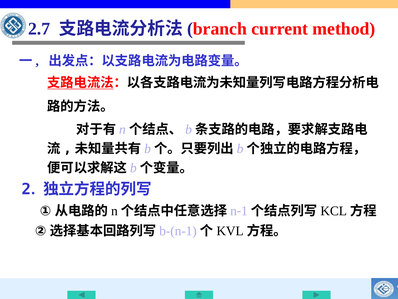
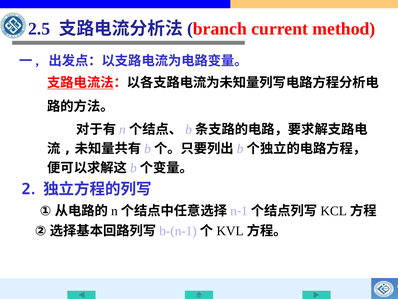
2.7: 2.7 -> 2.5
